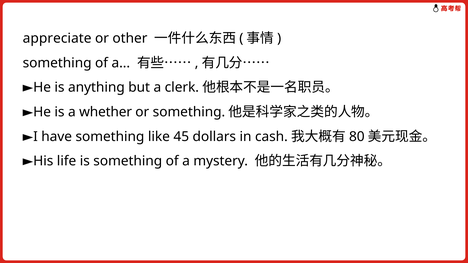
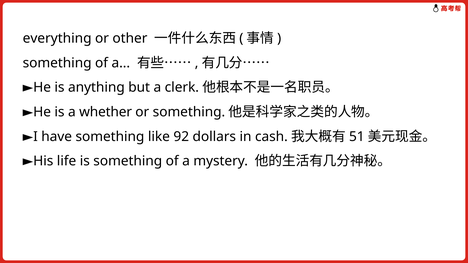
appreciate: appreciate -> everything
45: 45 -> 92
80: 80 -> 51
